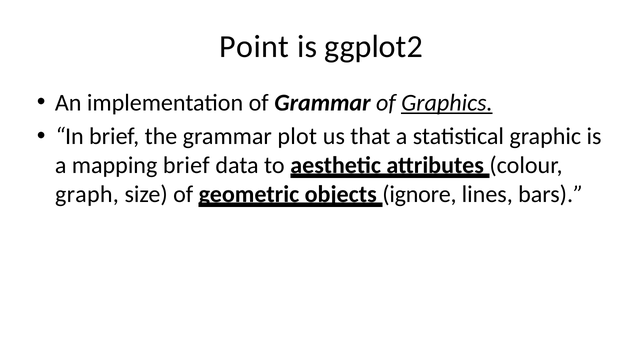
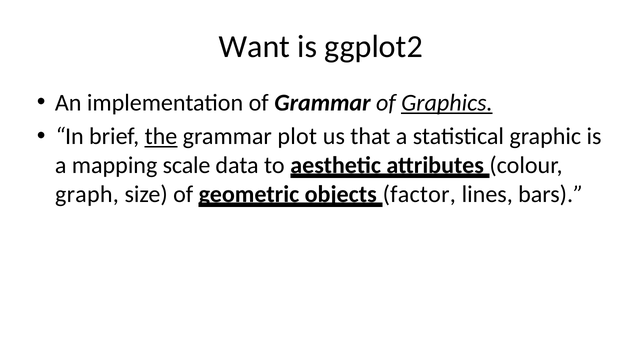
Point: Point -> Want
the underline: none -> present
mapping brief: brief -> scale
ignore: ignore -> factor
